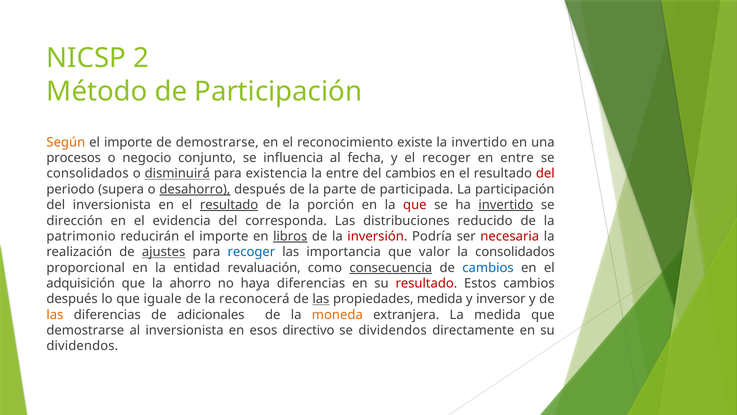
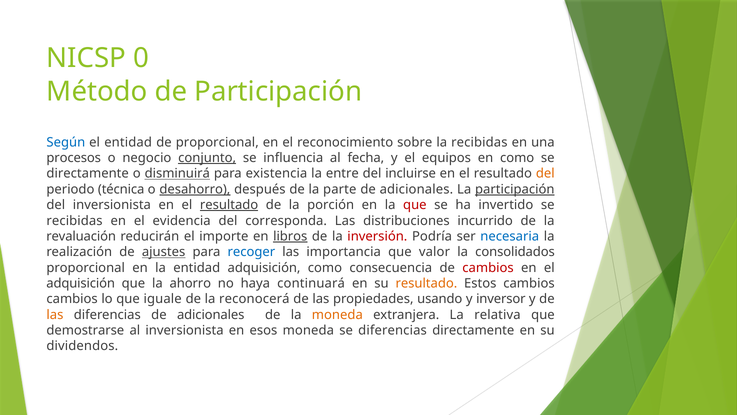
2: 2 -> 0
Según colour: orange -> blue
importe at (128, 142): importe -> entidad
de demostrarse: demostrarse -> proporcional
existe: existe -> sobre
la invertido: invertido -> recibidas
conjunto underline: none -> present
el recoger: recoger -> equipos
en entre: entre -> como
consolidados at (88, 173): consolidados -> directamente
del cambios: cambios -> incluirse
del at (545, 173) colour: red -> orange
supera: supera -> técnica
participada at (416, 189): participada -> adicionales
participación at (515, 189) underline: none -> present
invertido at (506, 205) underline: present -> none
dirección at (75, 220): dirección -> recibidas
reducido: reducido -> incurrido
patrimonio: patrimonio -> revaluación
necesaria colour: red -> blue
entidad revaluación: revaluación -> adquisición
consecuencia underline: present -> none
cambios at (488, 267) colour: blue -> red
haya diferencias: diferencias -> continuará
resultado at (426, 283) colour: red -> orange
después at (72, 299): después -> cambios
las at (321, 299) underline: present -> none
propiedades medida: medida -> usando
La medida: medida -> relativa
esos directivo: directivo -> moneda
se dividendos: dividendos -> diferencias
